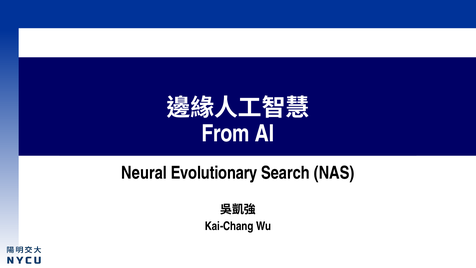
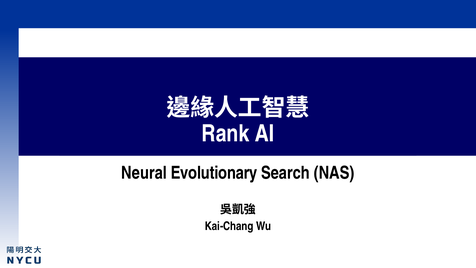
From: From -> Rank
